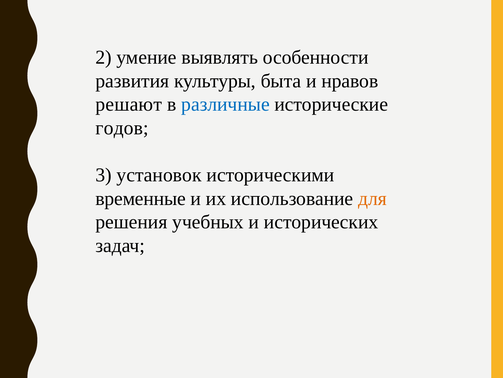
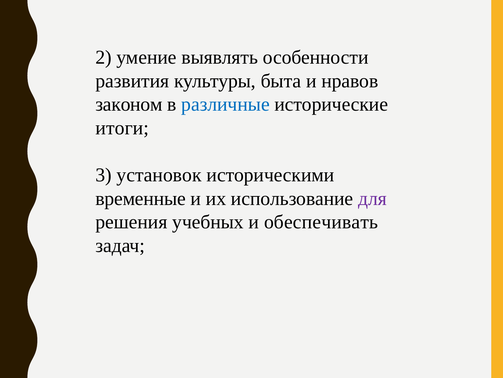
решают: решают -> законом
годов: годов -> итоги
для colour: orange -> purple
исторических: исторических -> обеспечивать
